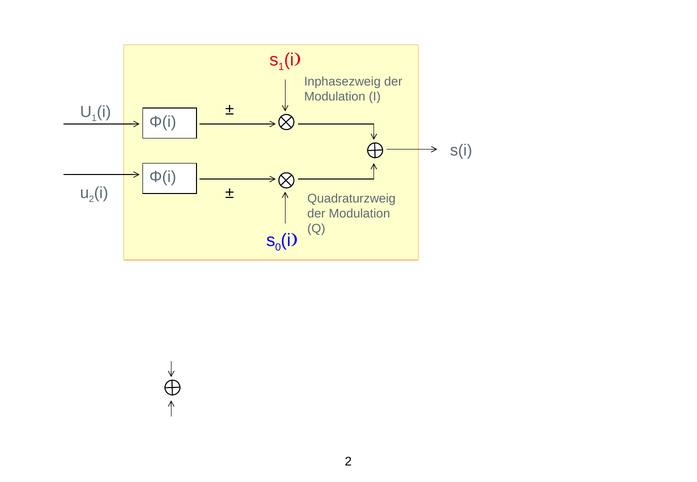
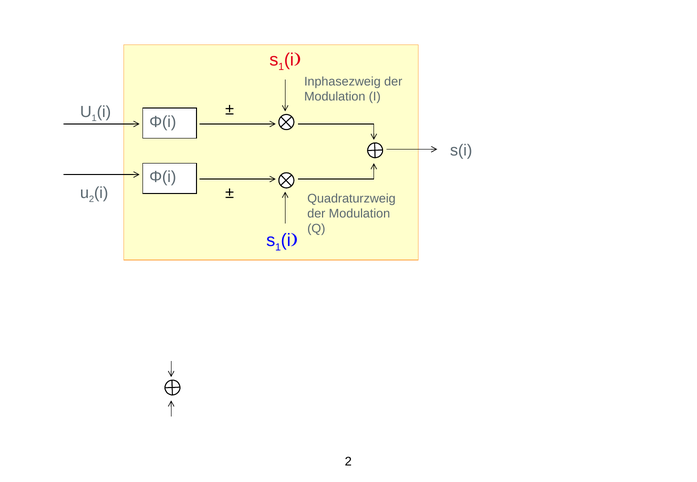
0 at (278, 248): 0 -> 1
